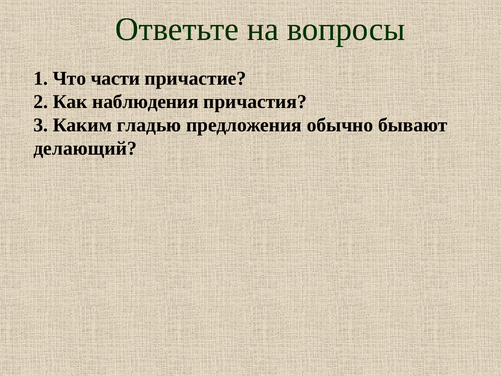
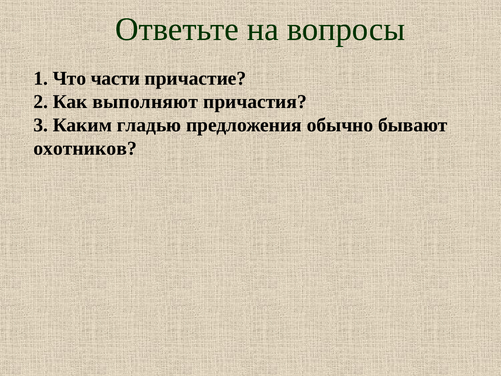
наблюдения: наблюдения -> выполняют
делающий: делающий -> охотников
